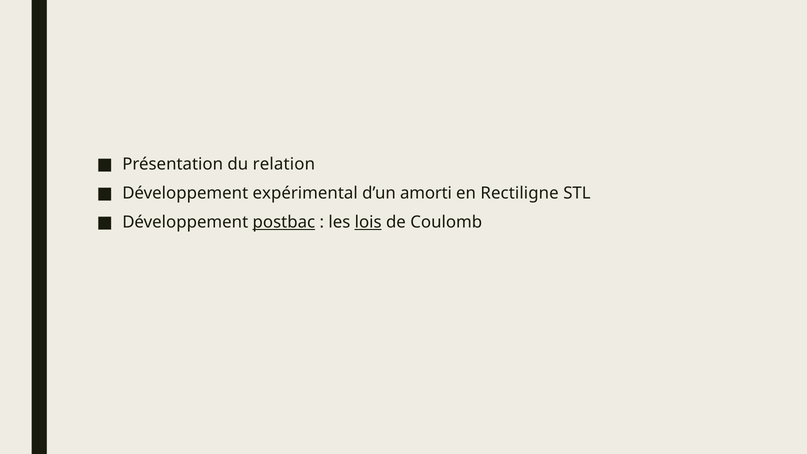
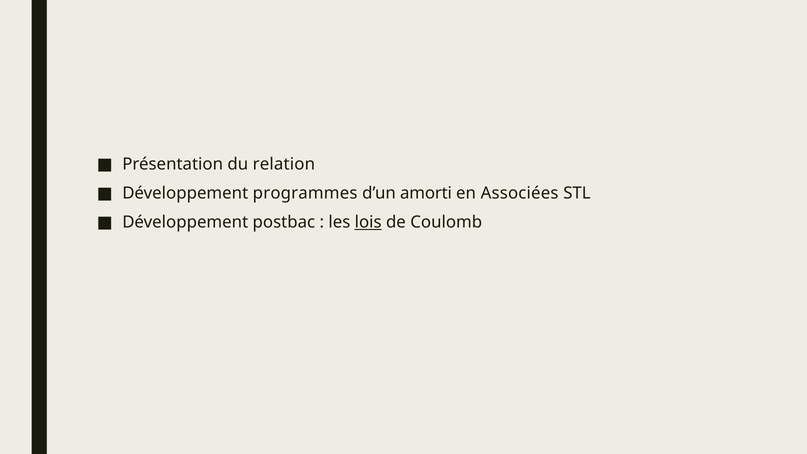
expérimental: expérimental -> programmes
Rectiligne: Rectiligne -> Associées
postbac underline: present -> none
